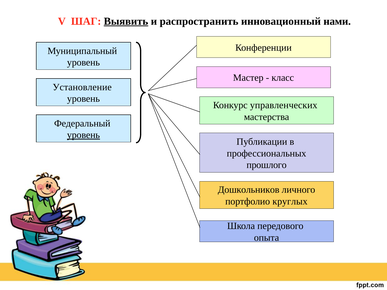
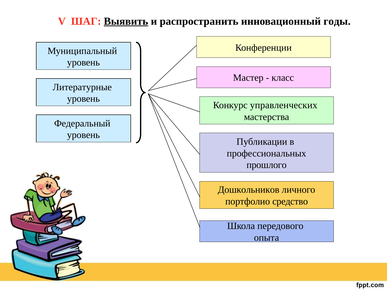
нами: нами -> годы
Установление: Установление -> Литературные
уровень at (83, 135) underline: present -> none
круглых: круглых -> средство
